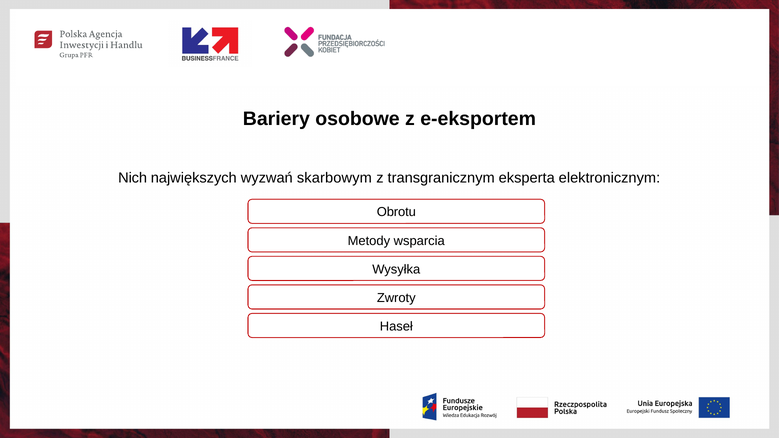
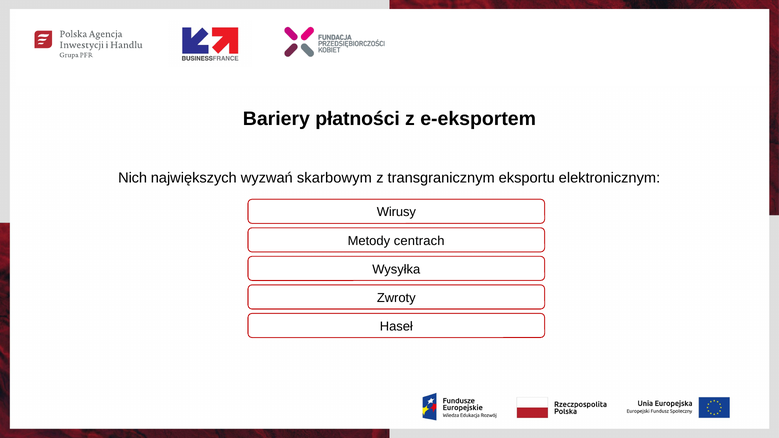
osobowe: osobowe -> płatności
eksperta: eksperta -> eksportu
Obrotu: Obrotu -> Wirusy
wsparcia: wsparcia -> centrach
